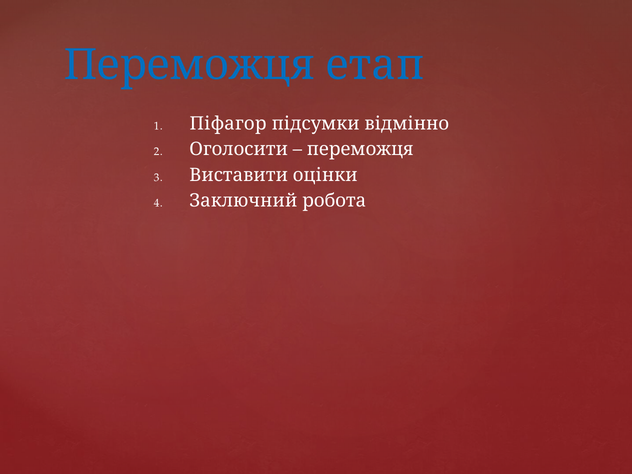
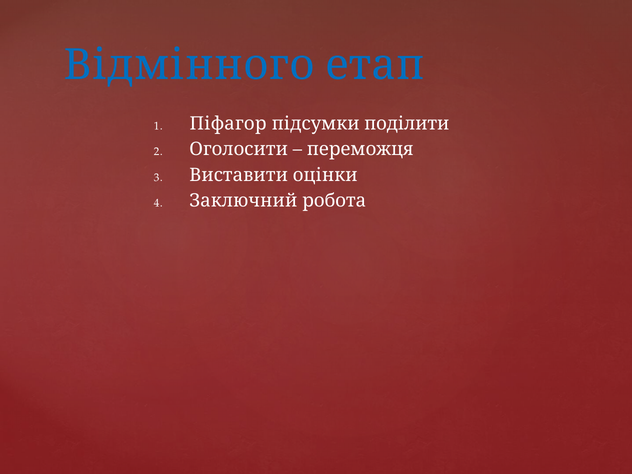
Переможця at (189, 65): Переможця -> Відмінного
відмінно: відмінно -> поділити
